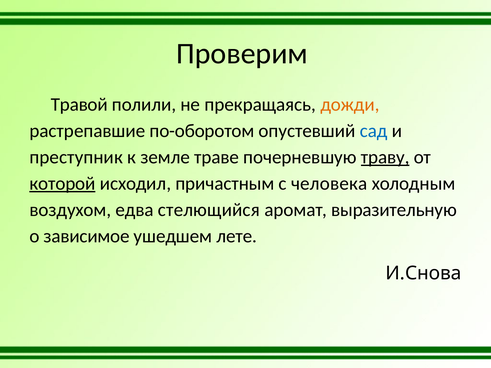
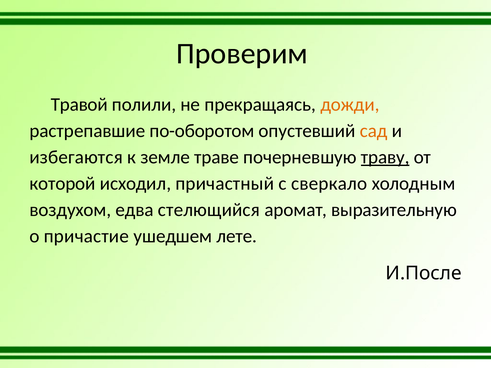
сад colour: blue -> orange
преступник: преступник -> избегаются
которой underline: present -> none
причастным: причастным -> причастный
человека: человека -> сверкало
зависимое: зависимое -> причастие
И.Снова: И.Снова -> И.После
